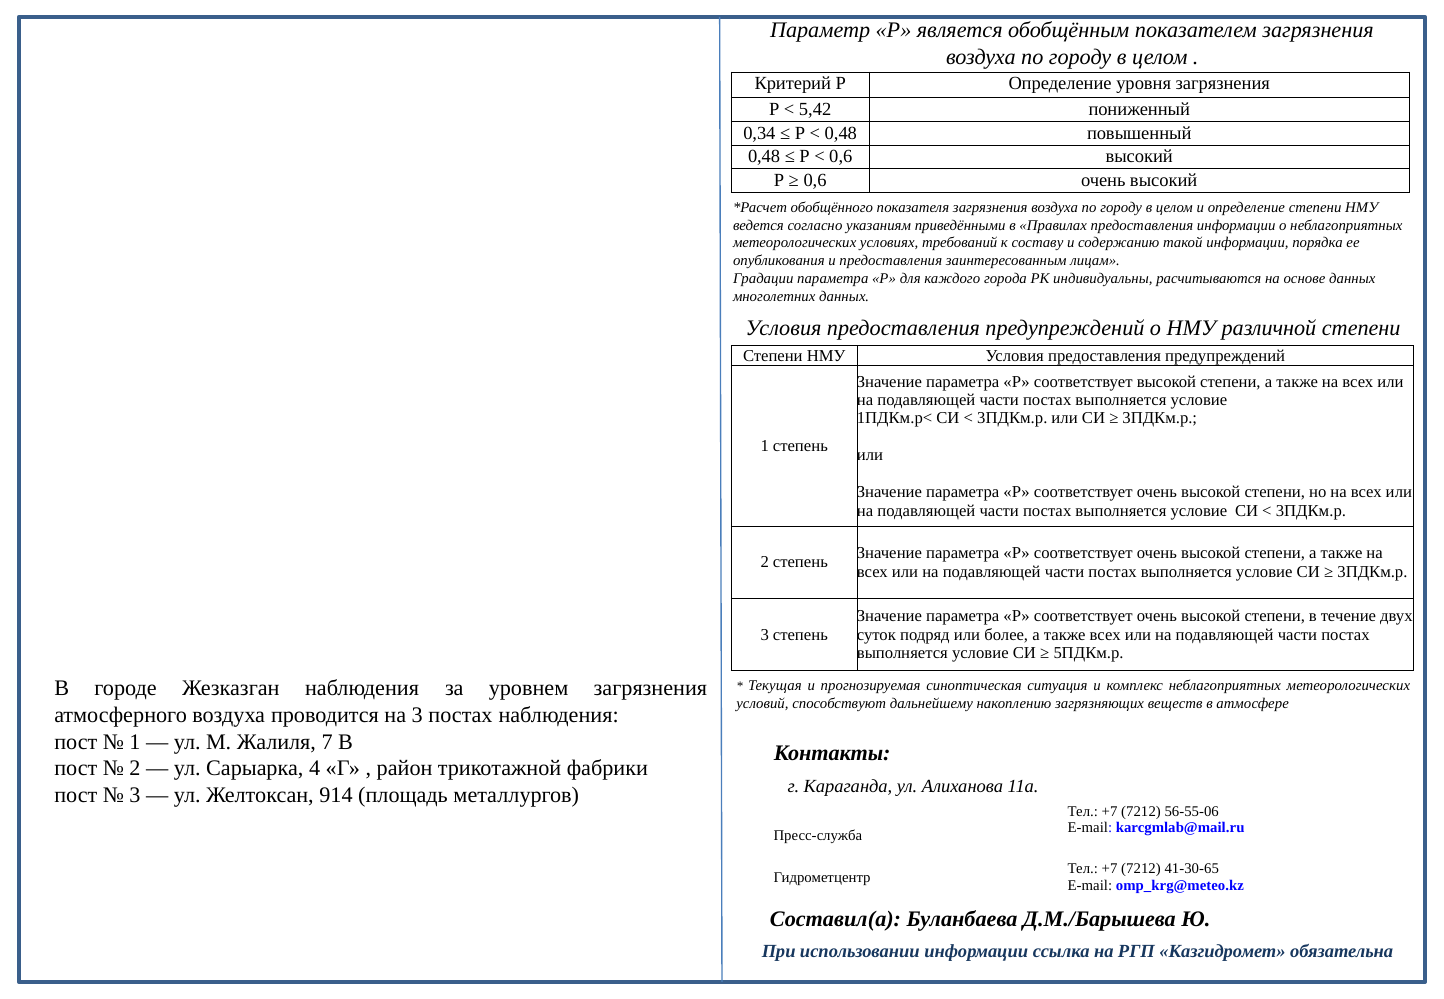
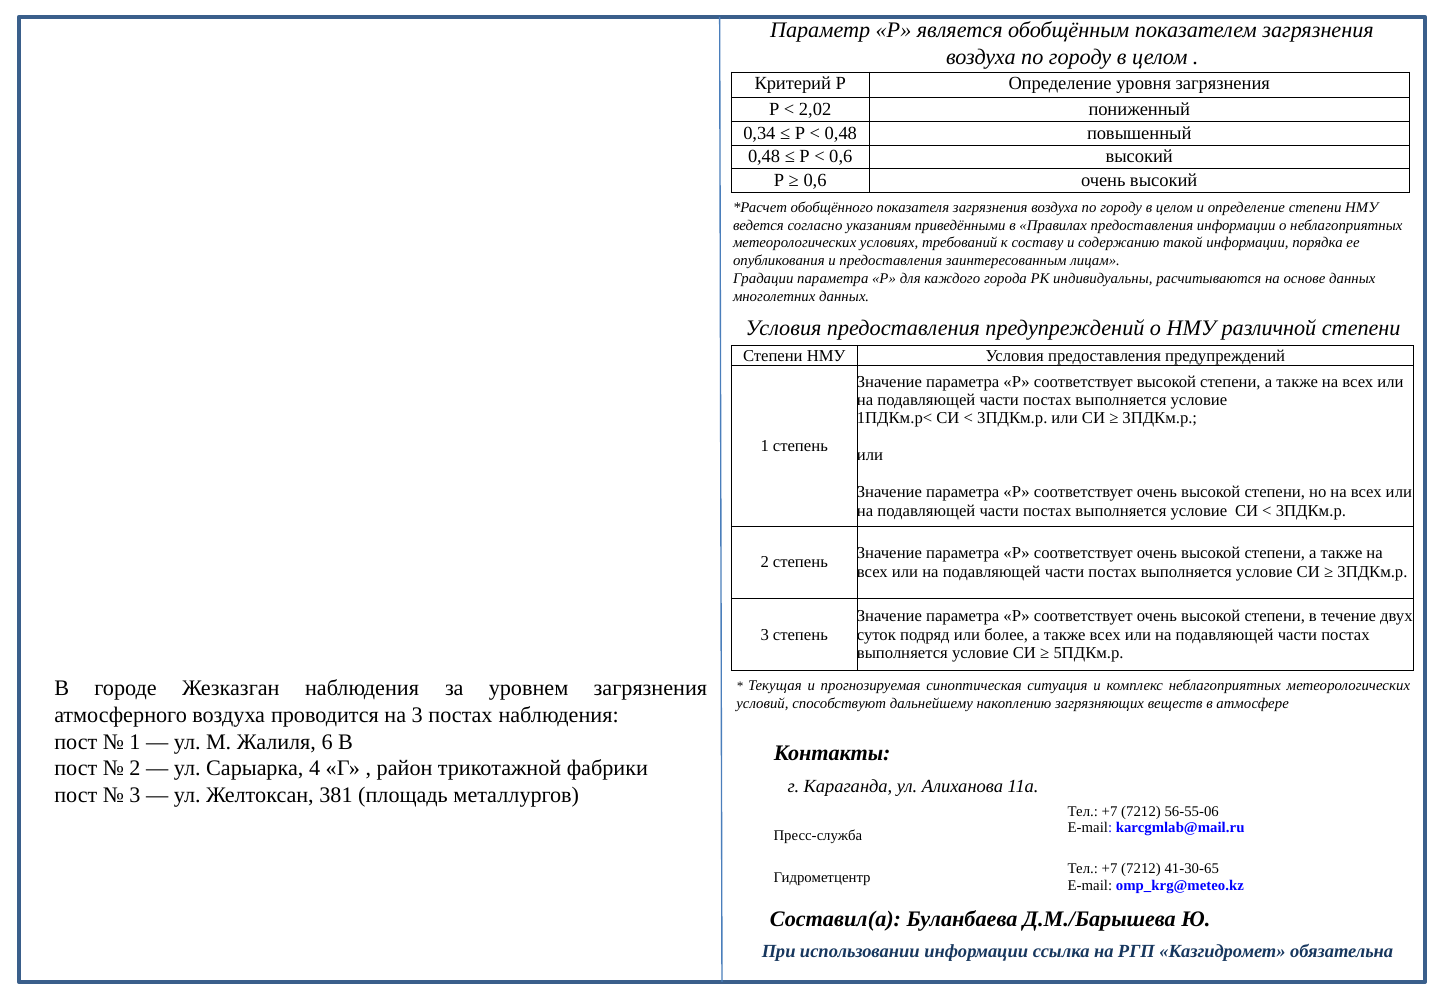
5,42: 5,42 -> 2,02
7: 7 -> 6
914: 914 -> 381
